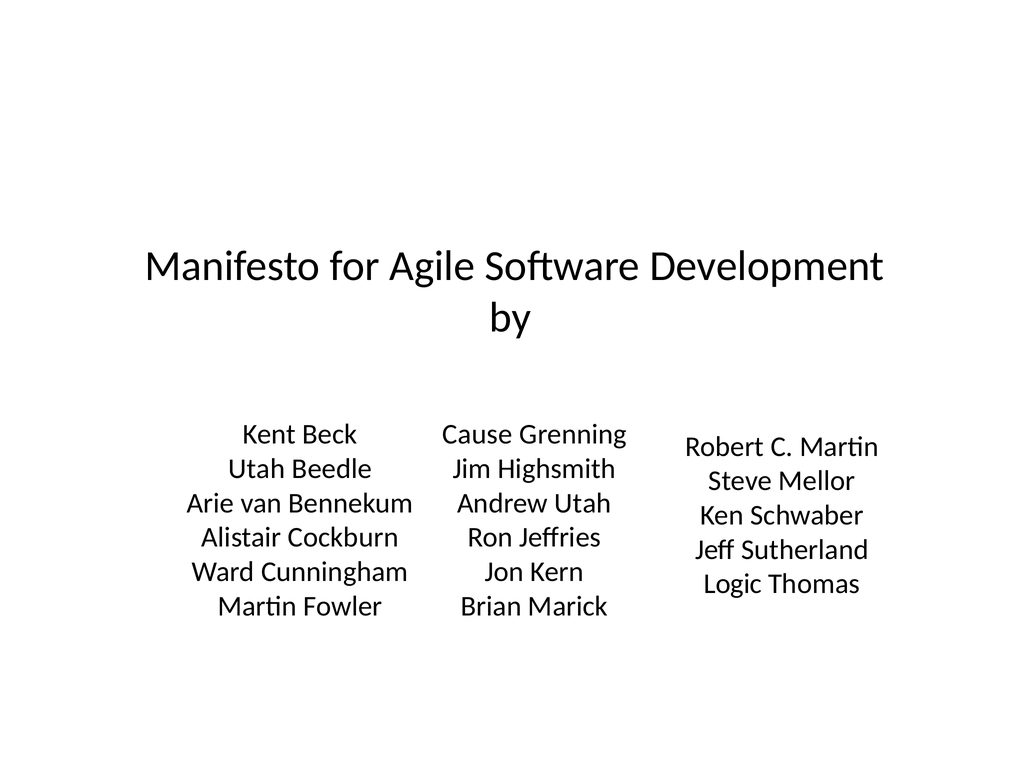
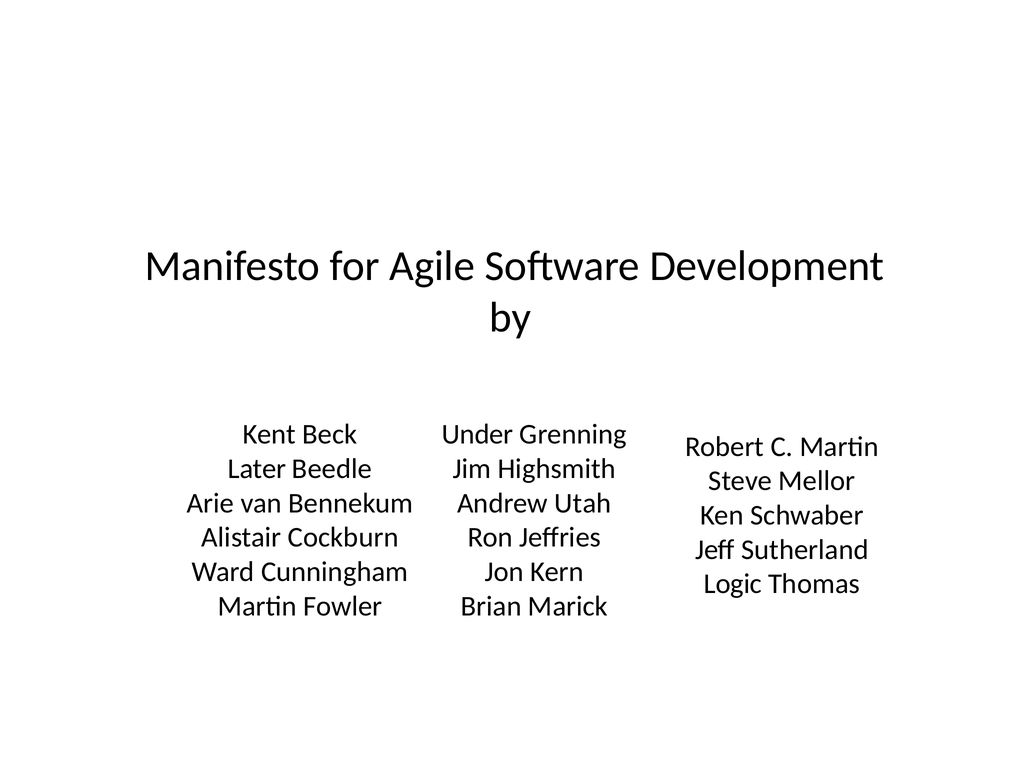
Cause: Cause -> Under
Utah at (257, 469): Utah -> Later
